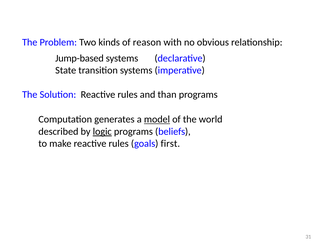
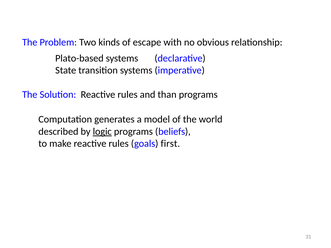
reason: reason -> escape
Jump-based: Jump-based -> Plato-based
model underline: present -> none
